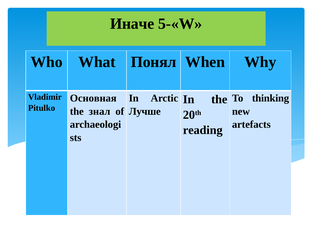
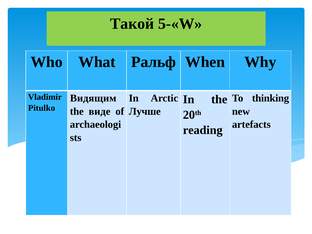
Иначе: Иначе -> Такой
Понял: Понял -> Ральф
Основная: Основная -> Видящим
знал: знал -> виде
